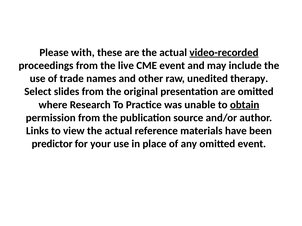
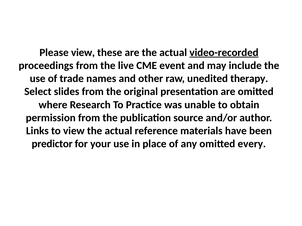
Please with: with -> view
obtain underline: present -> none
omitted event: event -> every
